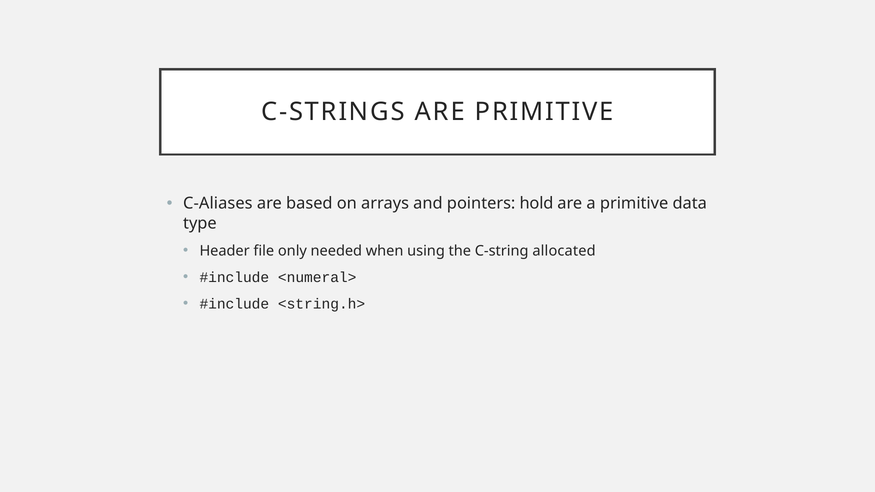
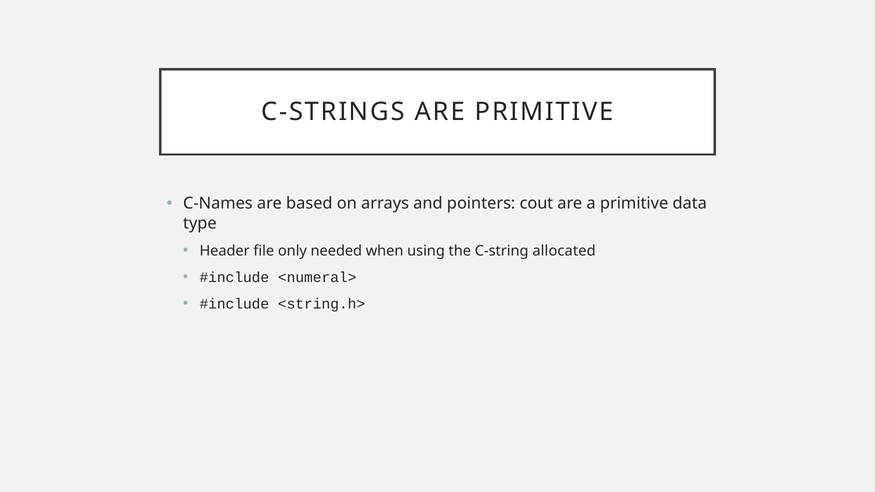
C-Aliases: C-Aliases -> C-Names
hold: hold -> cout
